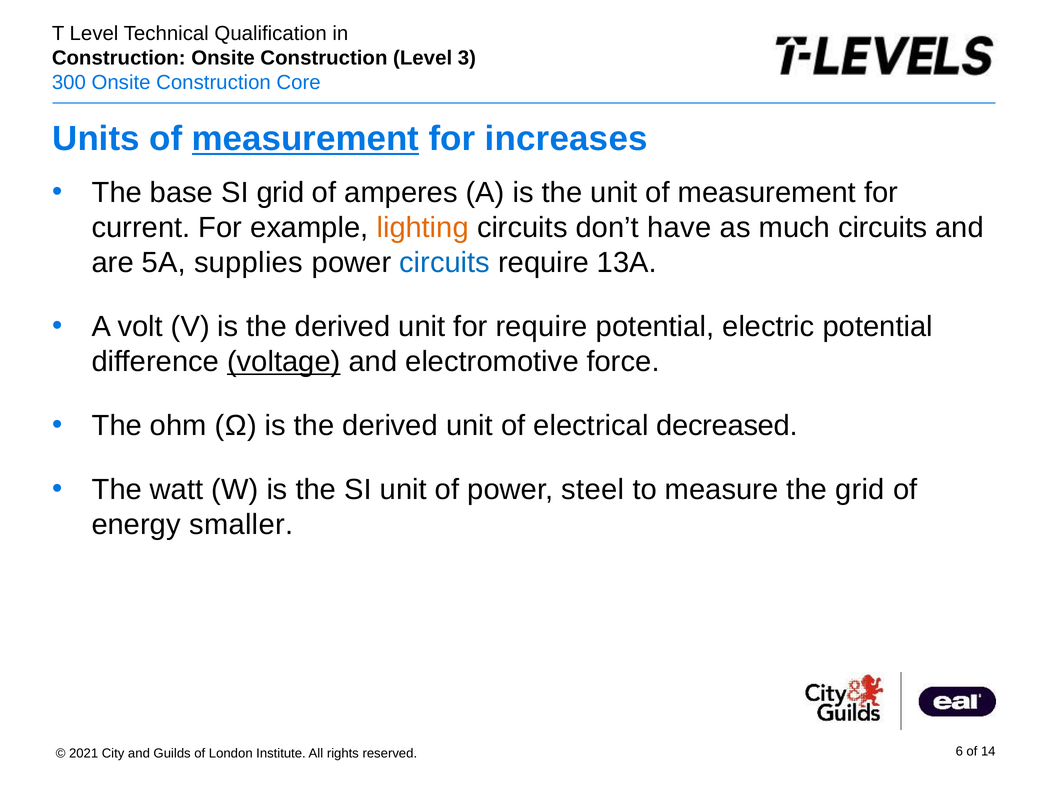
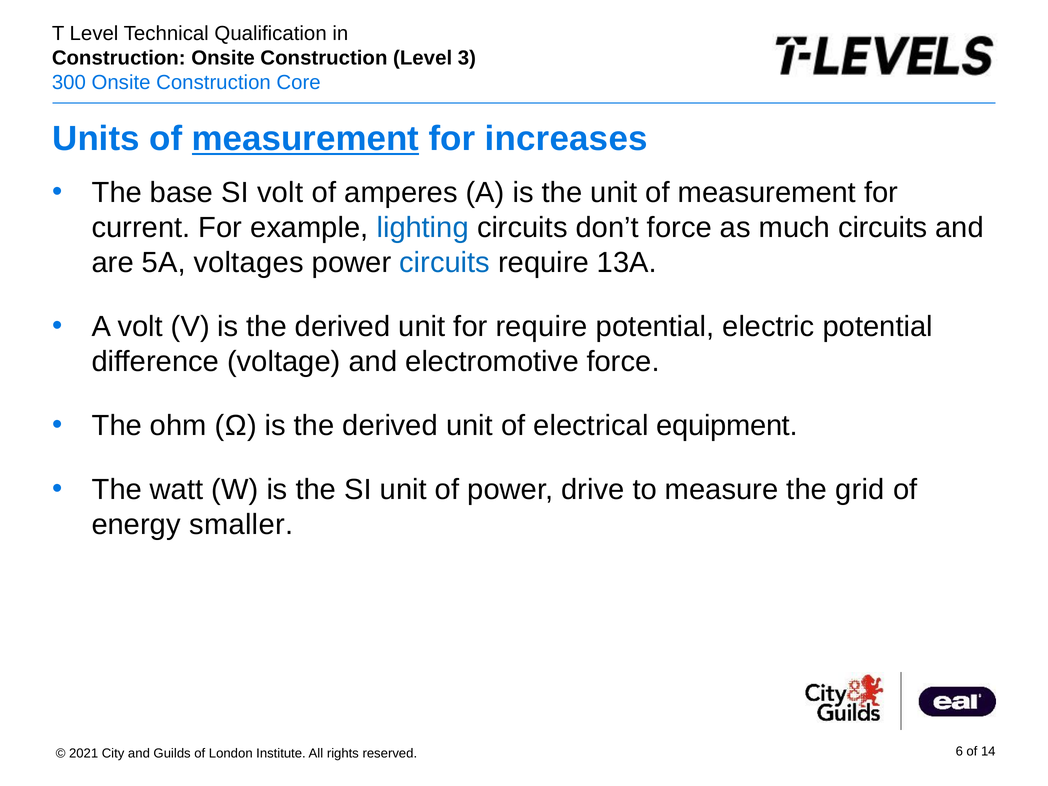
SI grid: grid -> volt
lighting colour: orange -> blue
don’t have: have -> force
supplies: supplies -> voltages
voltage underline: present -> none
decreased: decreased -> equipment
steel: steel -> drive
